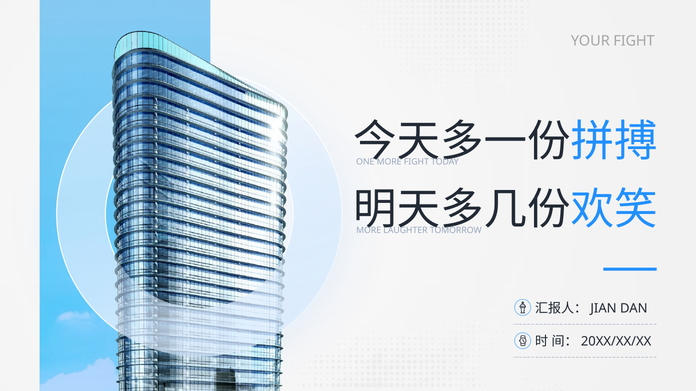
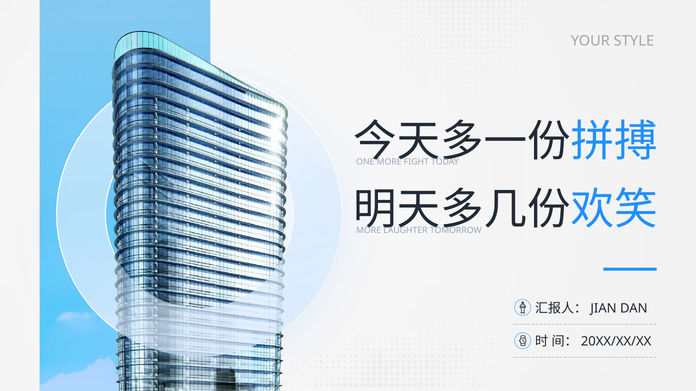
YOUR FIGHT: FIGHT -> STYLE
